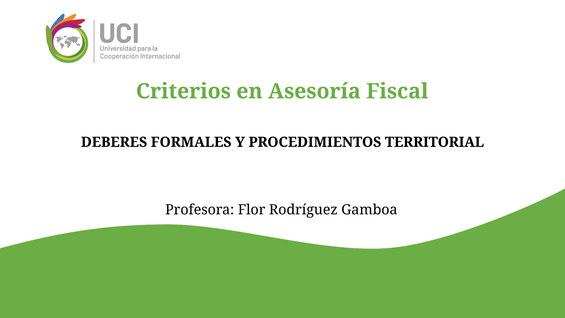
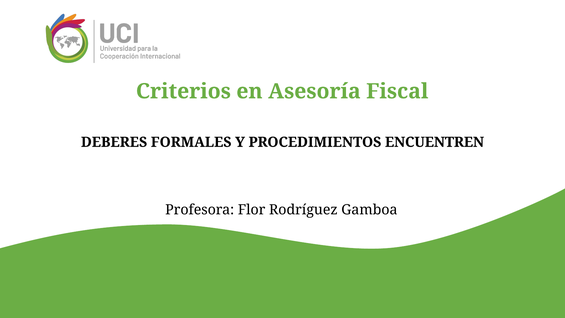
TERRITORIAL: TERRITORIAL -> ENCUENTREN
